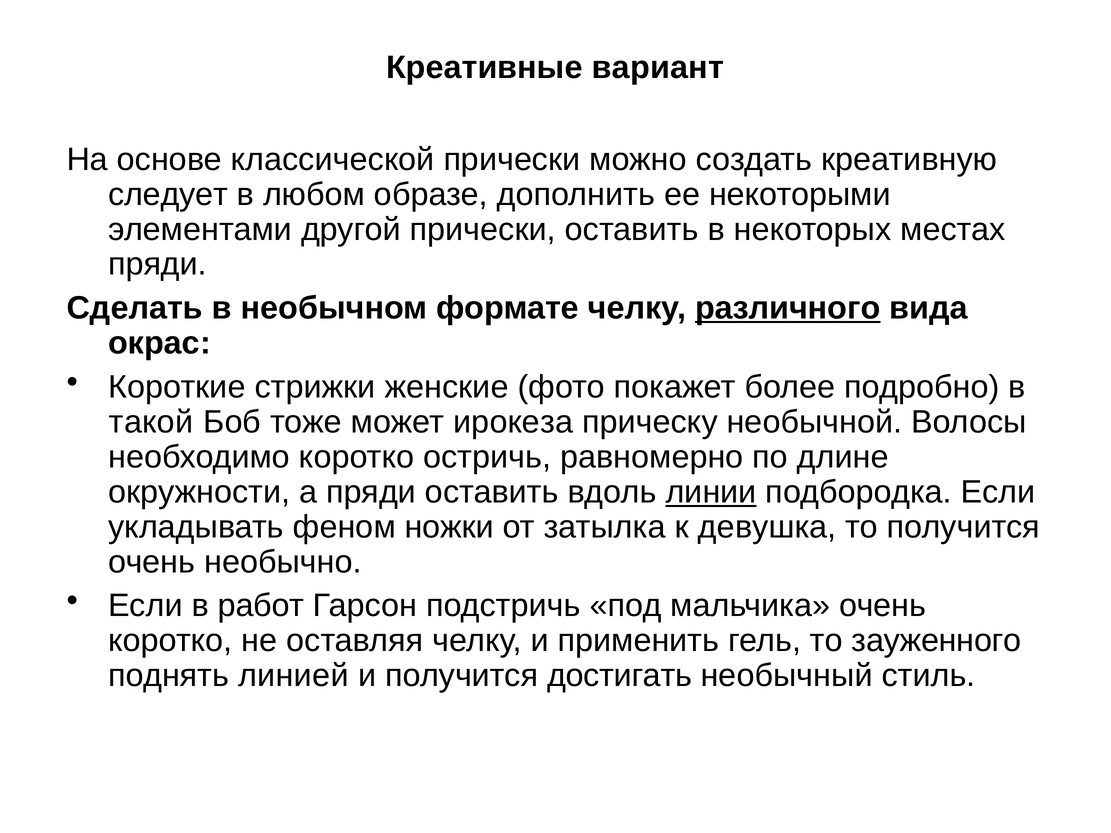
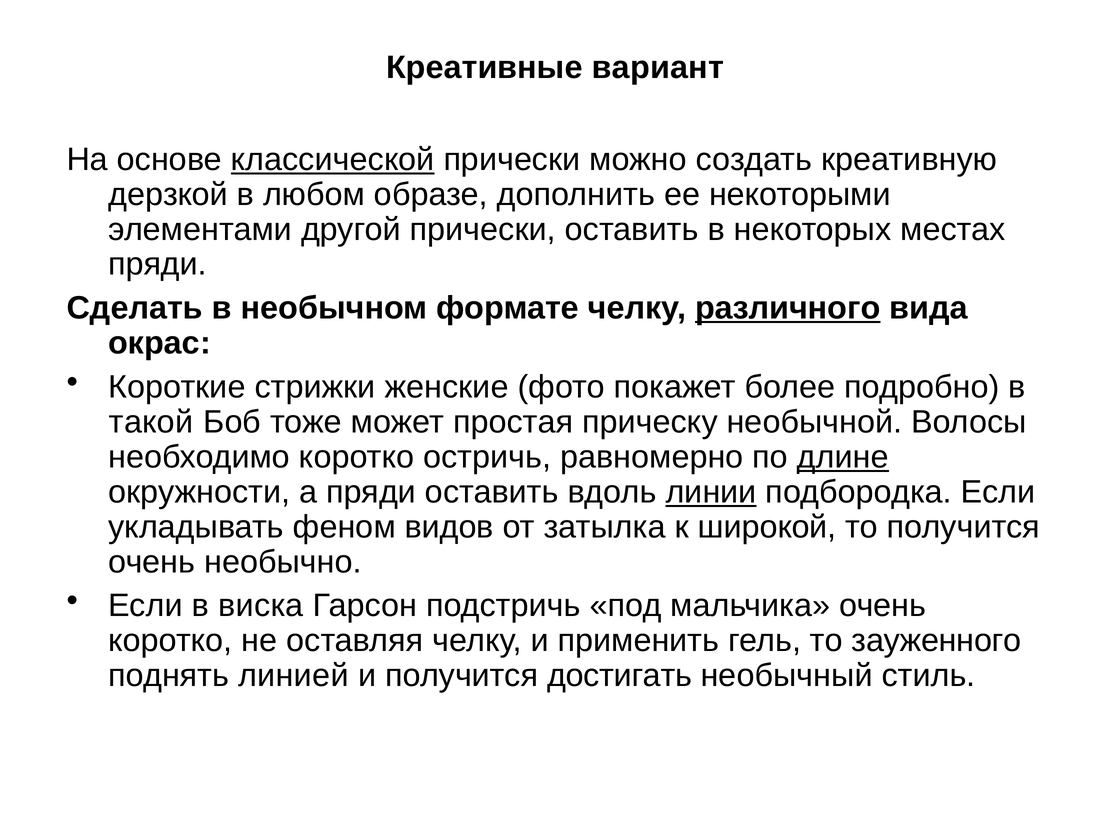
классической underline: none -> present
следует: следует -> дерзкой
ирокеза: ирокеза -> простая
длине underline: none -> present
ножки: ножки -> видов
девушка: девушка -> широкой
работ: работ -> виска
